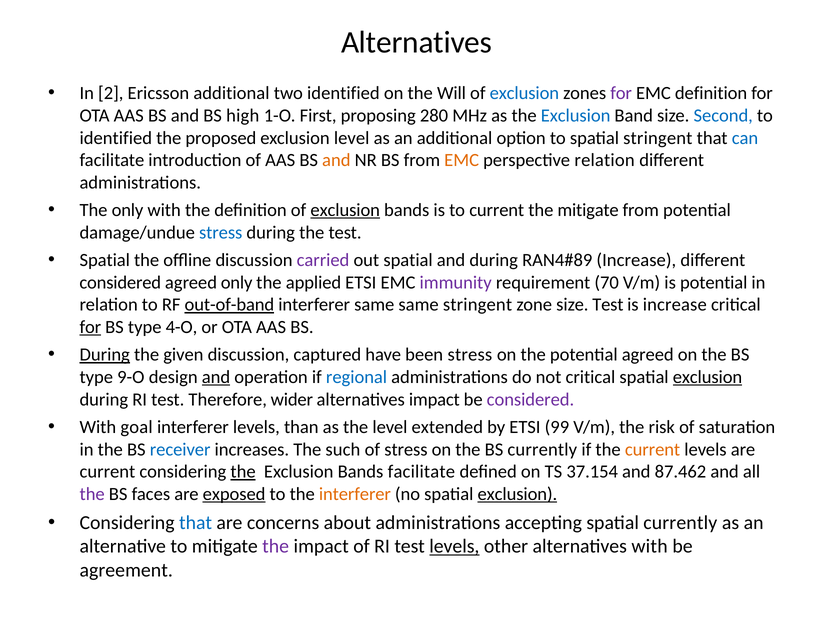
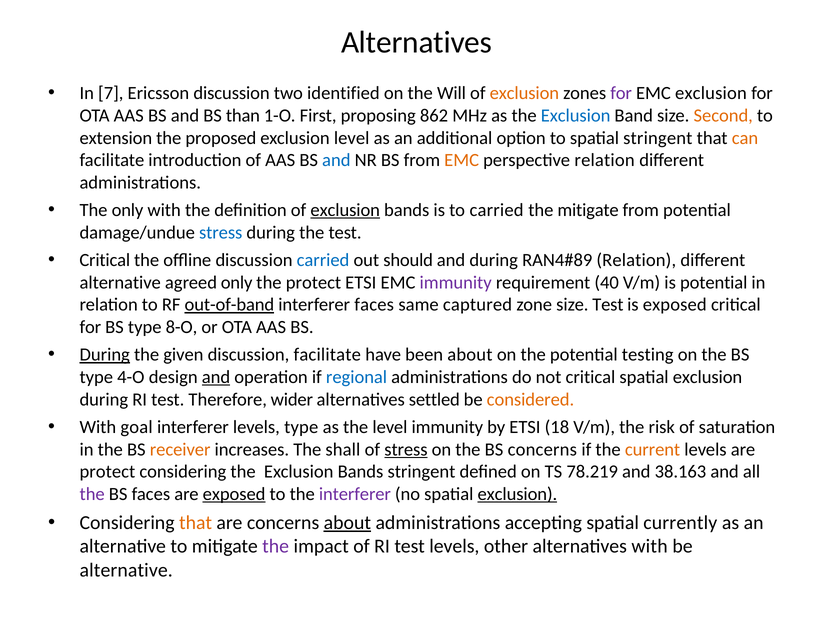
2: 2 -> 7
Ericsson additional: additional -> discussion
exclusion at (524, 93) colour: blue -> orange
EMC definition: definition -> exclusion
high: high -> than
280: 280 -> 862
Second colour: blue -> orange
identified at (116, 138): identified -> extension
can colour: blue -> orange
and at (336, 160) colour: orange -> blue
to current: current -> carried
Spatial at (105, 260): Spatial -> Critical
carried at (323, 260) colour: purple -> blue
out spatial: spatial -> should
Increase at (636, 260): Increase -> Relation
considered at (120, 282): considered -> alternative
the applied: applied -> protect
70: 70 -> 40
interferer same: same -> faces
same stringent: stringent -> captured
is increase: increase -> exposed
for at (90, 327) underline: present -> none
4-O: 4-O -> 8-O
discussion captured: captured -> facilitate
been stress: stress -> about
potential agreed: agreed -> testing
9-O: 9-O -> 4-O
exclusion at (708, 377) underline: present -> none
alternatives impact: impact -> settled
considered at (530, 399) colour: purple -> orange
levels than: than -> type
level extended: extended -> immunity
99: 99 -> 18
receiver colour: blue -> orange
such: such -> shall
stress at (406, 449) underline: none -> present
BS currently: currently -> concerns
current at (107, 472): current -> protect
the at (243, 472) underline: present -> none
Bands facilitate: facilitate -> stringent
37.154: 37.154 -> 78.219
87.462: 87.462 -> 38.163
interferer at (355, 494) colour: orange -> purple
that at (196, 522) colour: blue -> orange
about at (347, 522) underline: none -> present
levels at (454, 546) underline: present -> none
agreement at (126, 570): agreement -> alternative
